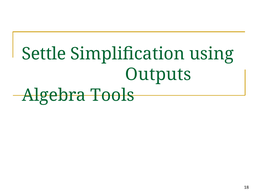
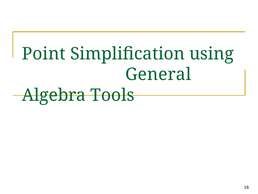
Settle: Settle -> Point
Outputs: Outputs -> General
